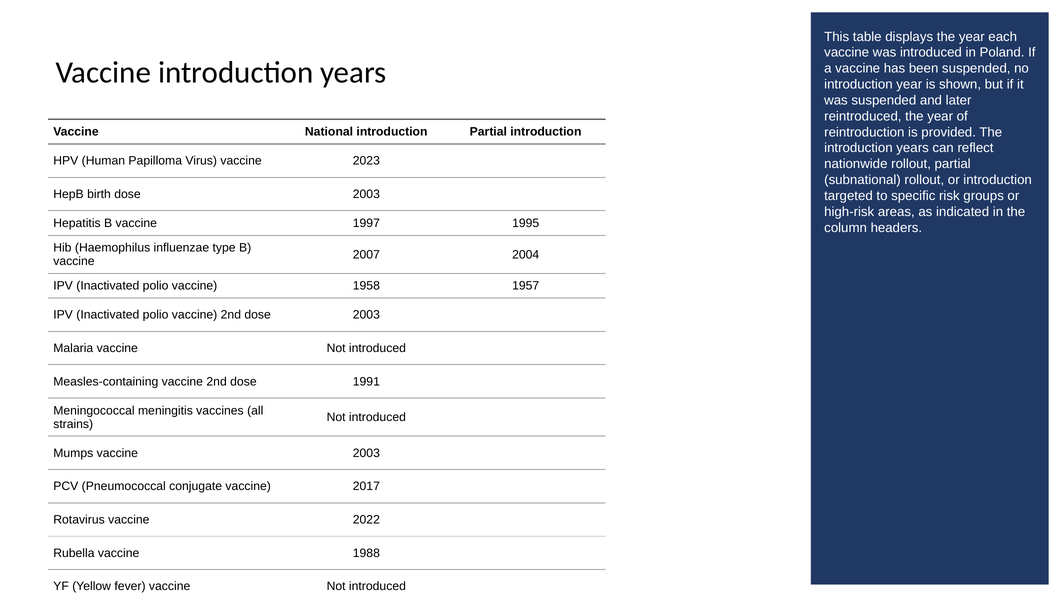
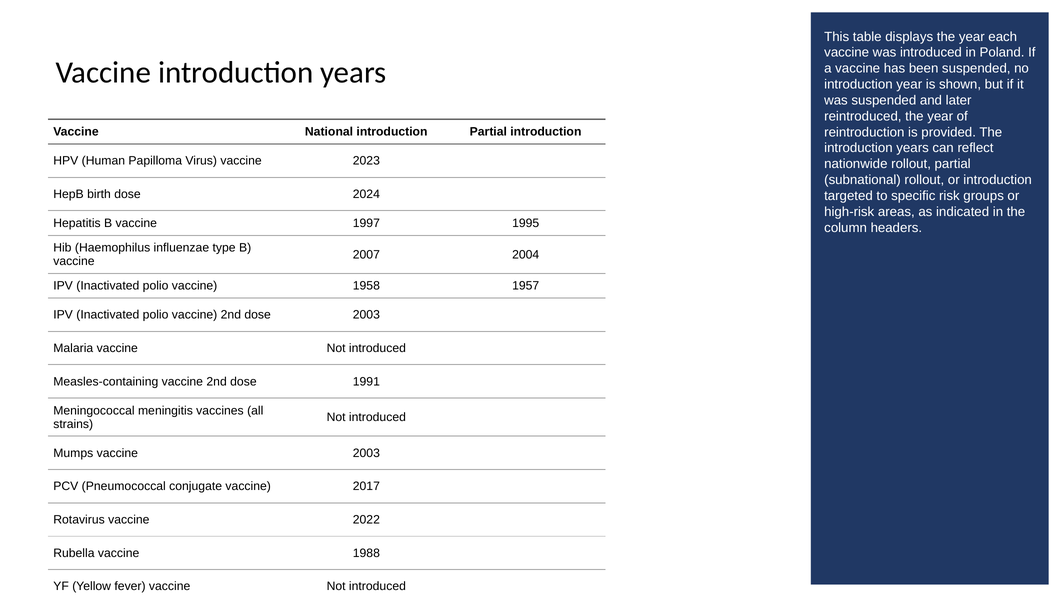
birth dose 2003: 2003 -> 2024
